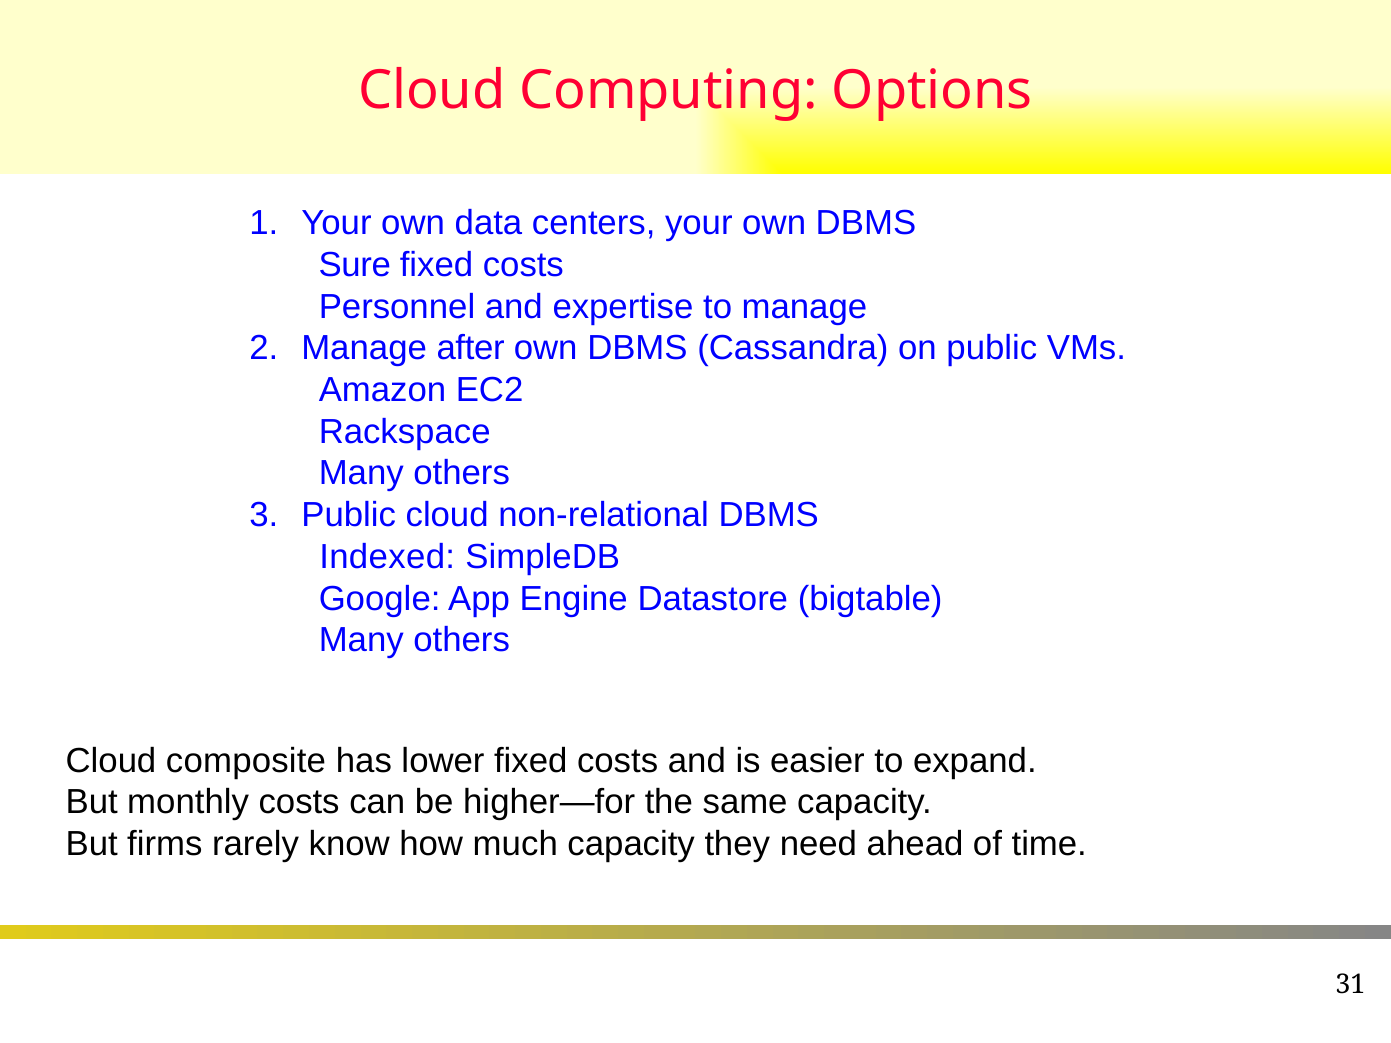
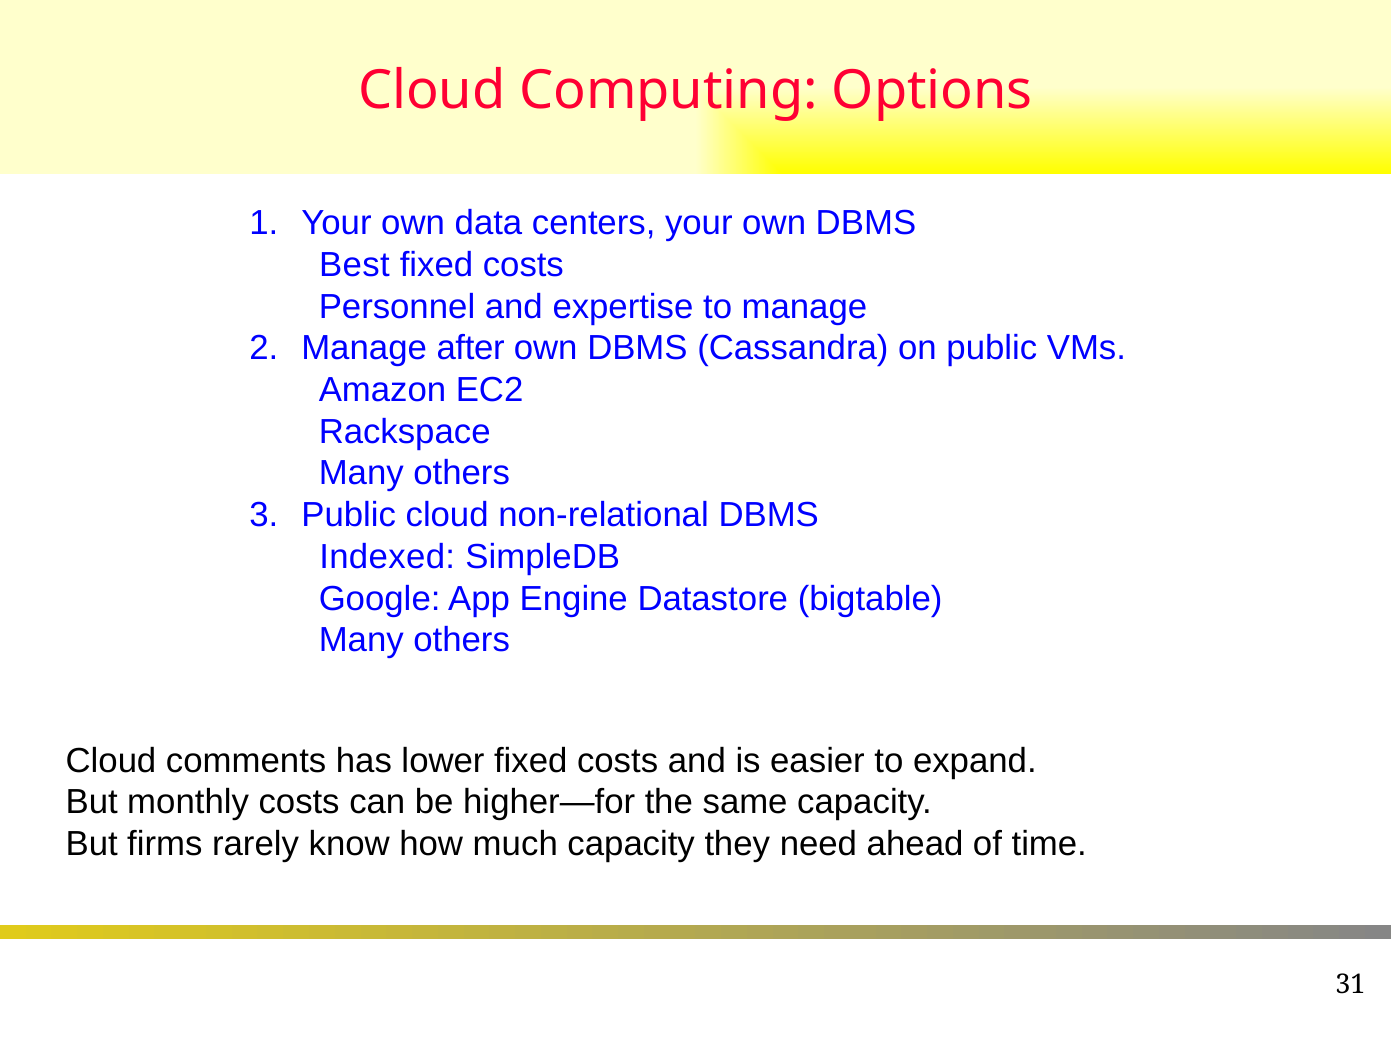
Sure: Sure -> Best
composite: composite -> comments
